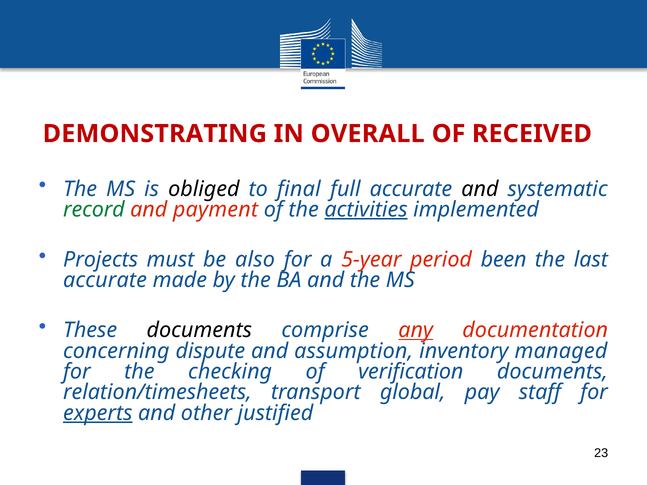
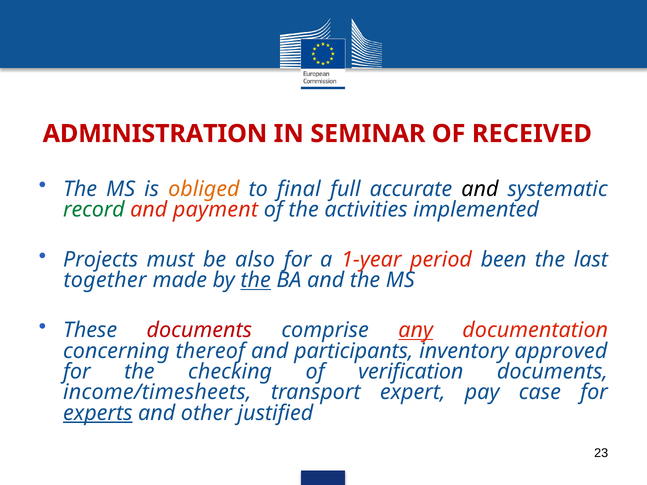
DEMONSTRATING: DEMONSTRATING -> ADMINISTRATION
OVERALL: OVERALL -> SEMINAR
obliged colour: black -> orange
activities underline: present -> none
5-year: 5-year -> 1-year
accurate at (105, 280): accurate -> together
the at (256, 280) underline: none -> present
documents at (199, 330) colour: black -> red
dispute: dispute -> thereof
assumption: assumption -> participants
managed: managed -> approved
relation/timesheets: relation/timesheets -> income/timesheets
global: global -> expert
staff: staff -> case
